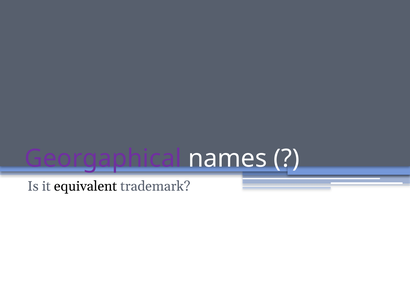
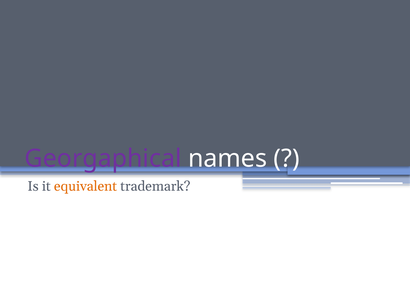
equivalent colour: black -> orange
